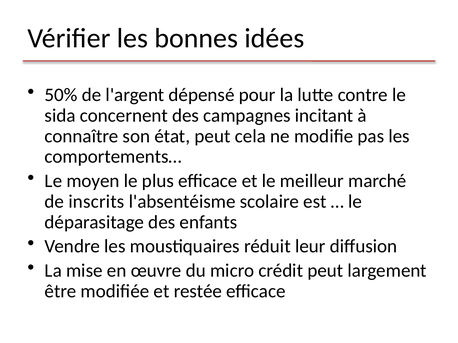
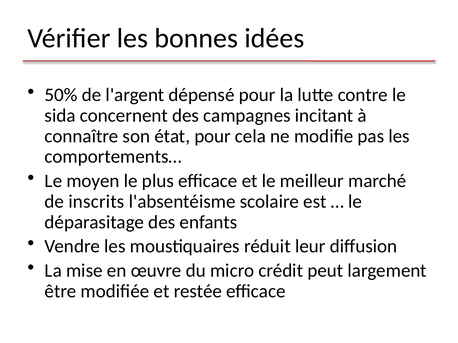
état peut: peut -> pour
